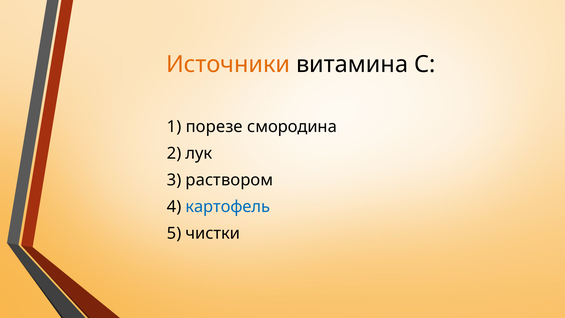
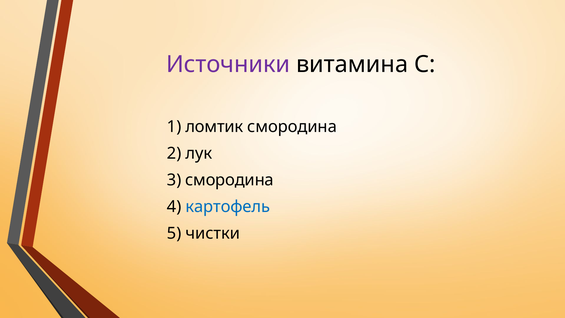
Источники colour: orange -> purple
порезе: порезе -> ломтик
3 раствором: раствором -> смородина
